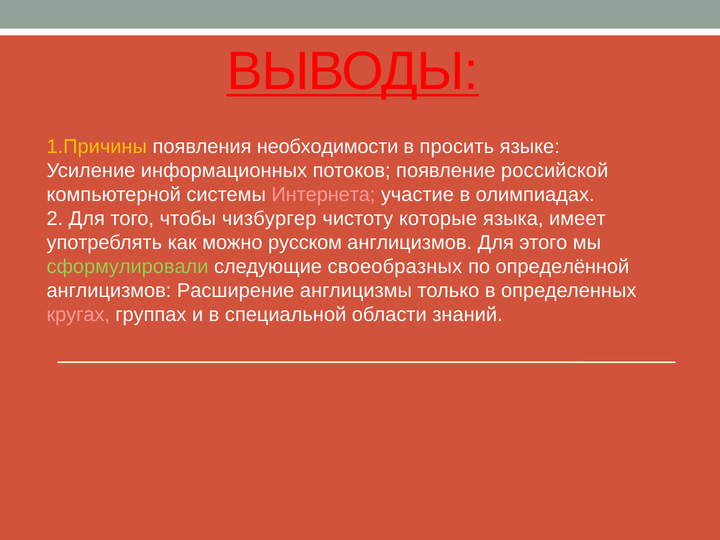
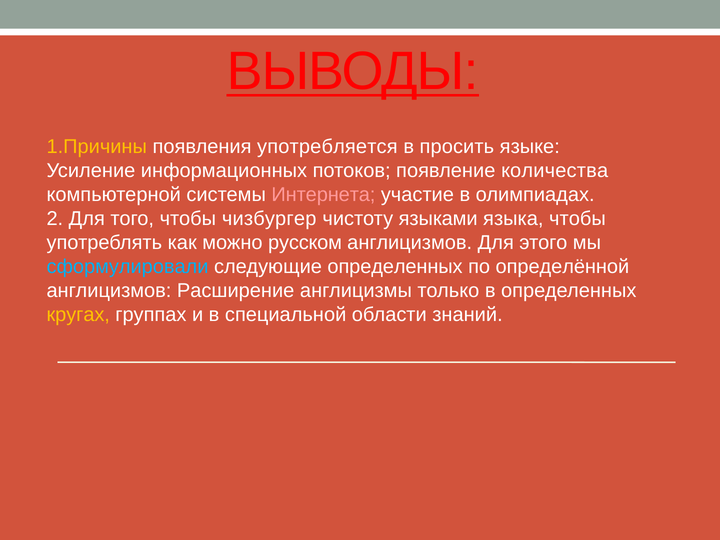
необходимости: необходимости -> употребляется
российской: российской -> количества
которые: которые -> языками
языка имеет: имеет -> чтобы
сформулировали colour: light green -> light blue
следующие своеобразных: своеобразных -> определенных
кругах colour: pink -> yellow
